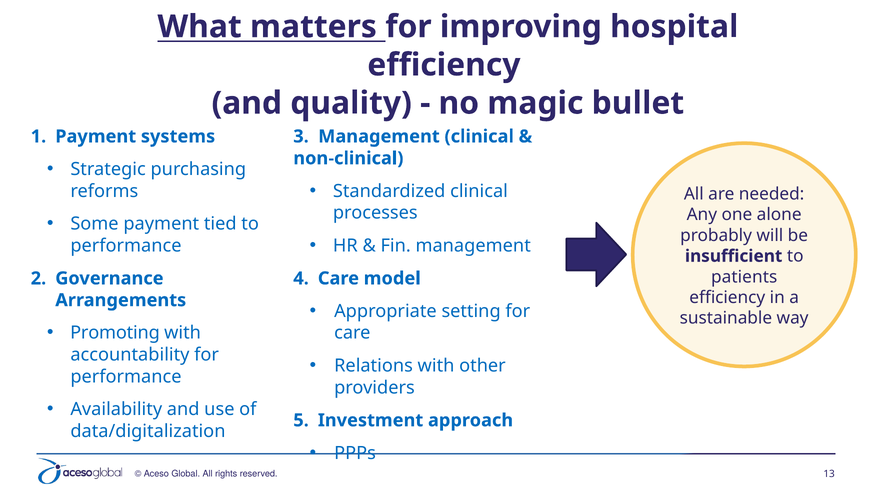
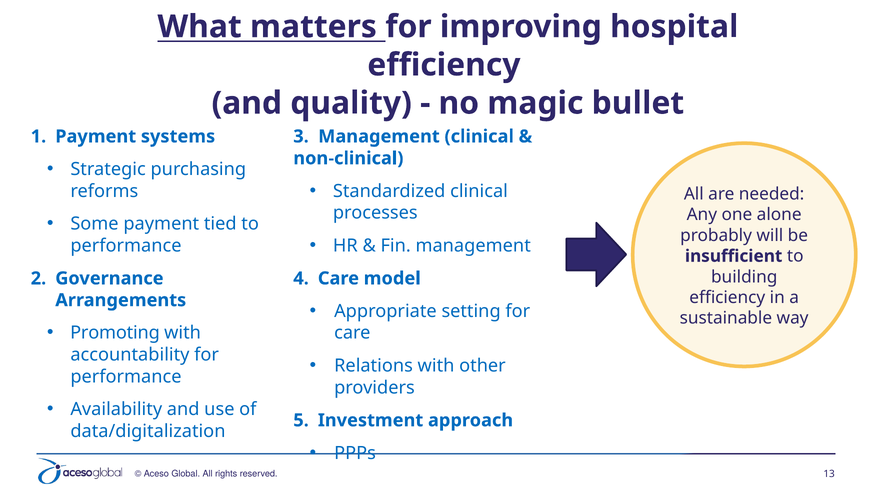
patients: patients -> building
